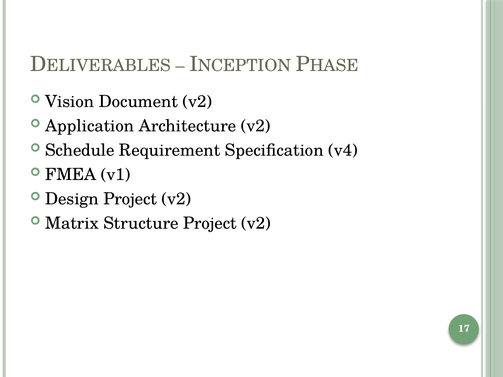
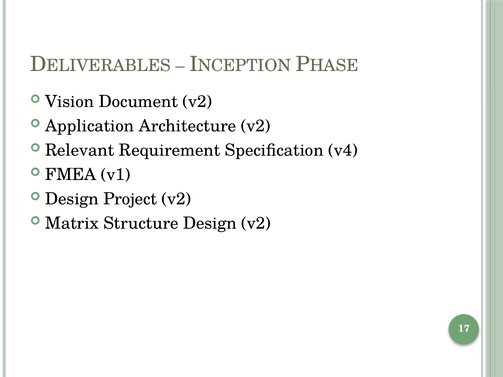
Schedule: Schedule -> Relevant
Structure Project: Project -> Design
